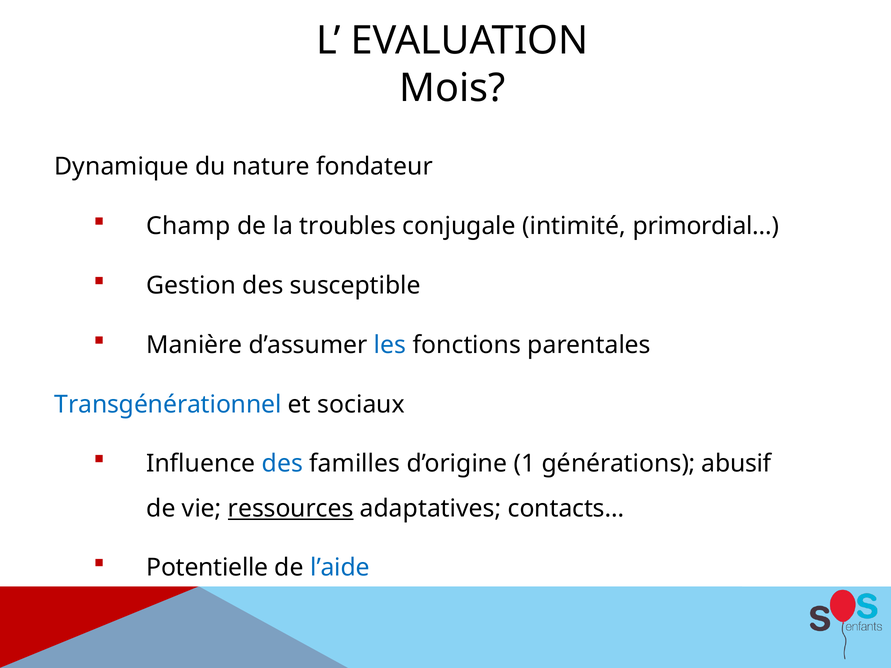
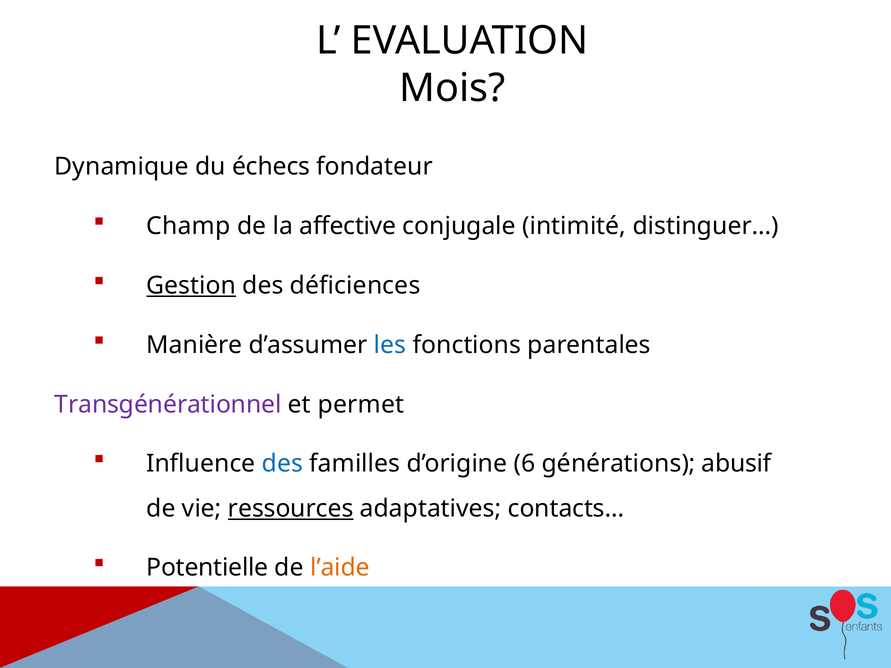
nature: nature -> échecs
troubles: troubles -> affective
primordial…: primordial… -> distinguer…
Gestion underline: none -> present
susceptible: susceptible -> déficiences
Transgénérationnel colour: blue -> purple
sociaux: sociaux -> permet
1: 1 -> 6
l’aide colour: blue -> orange
